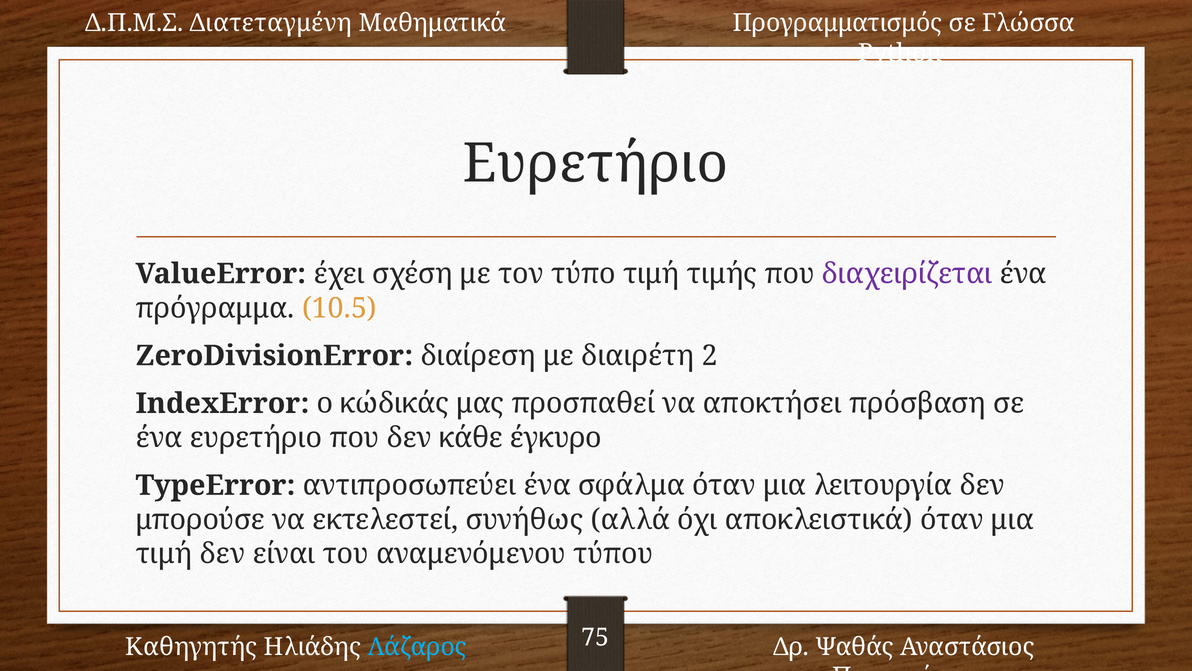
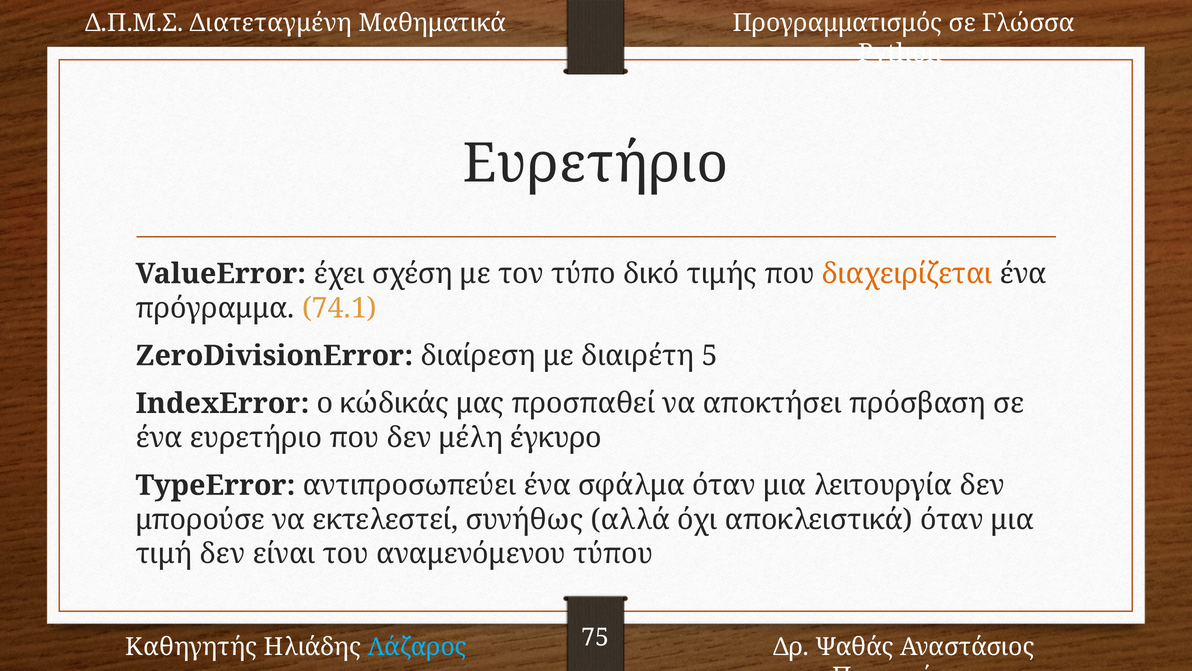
τύπο τιμή: τιμή -> δικό
διαχειρίζεται colour: purple -> orange
10.5: 10.5 -> 74.1
2: 2 -> 5
κάθε: κάθε -> μέλη
